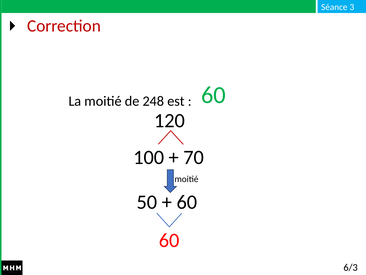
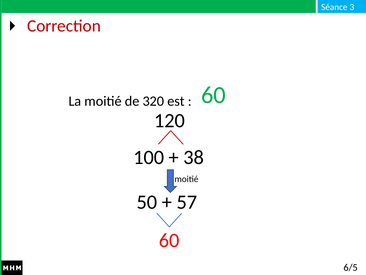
248: 248 -> 320
70: 70 -> 38
60 at (187, 202): 60 -> 57
6/3: 6/3 -> 6/5
